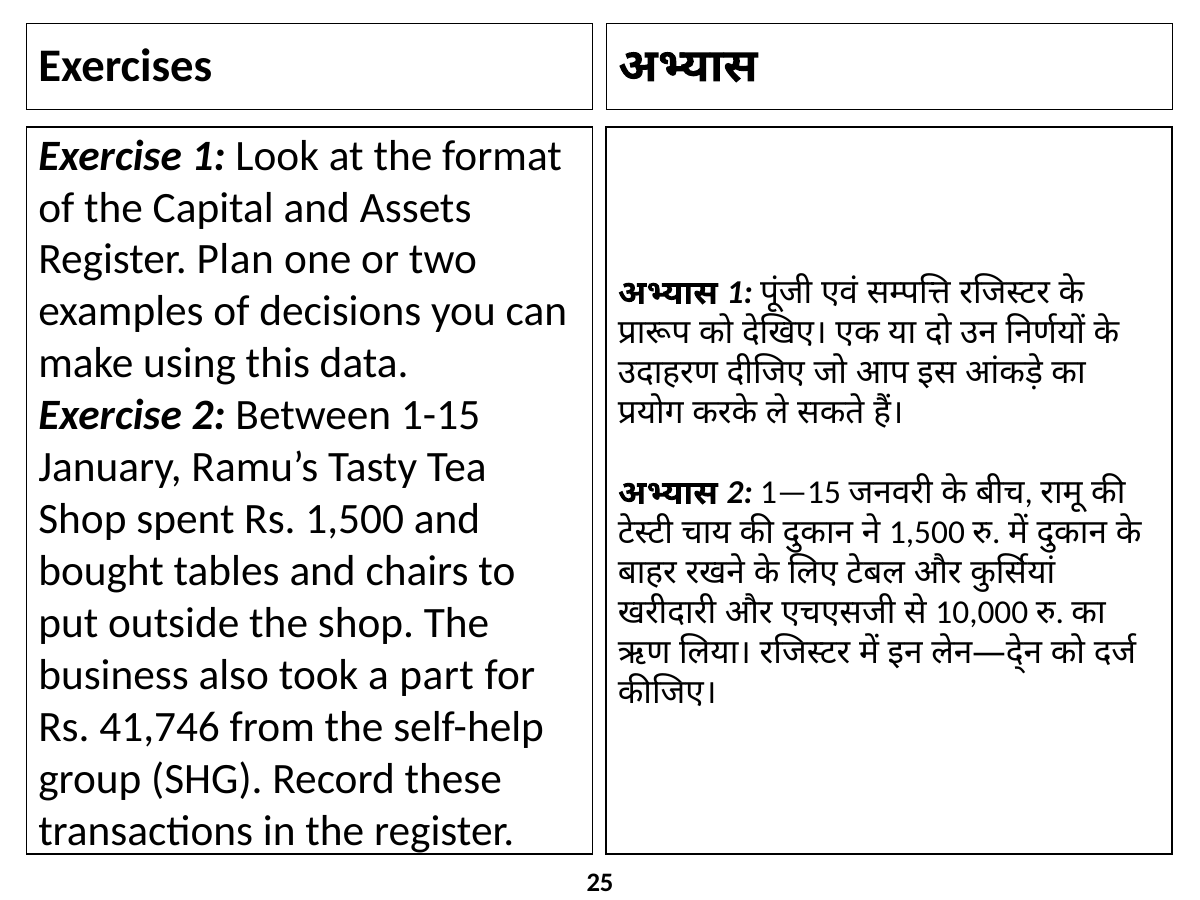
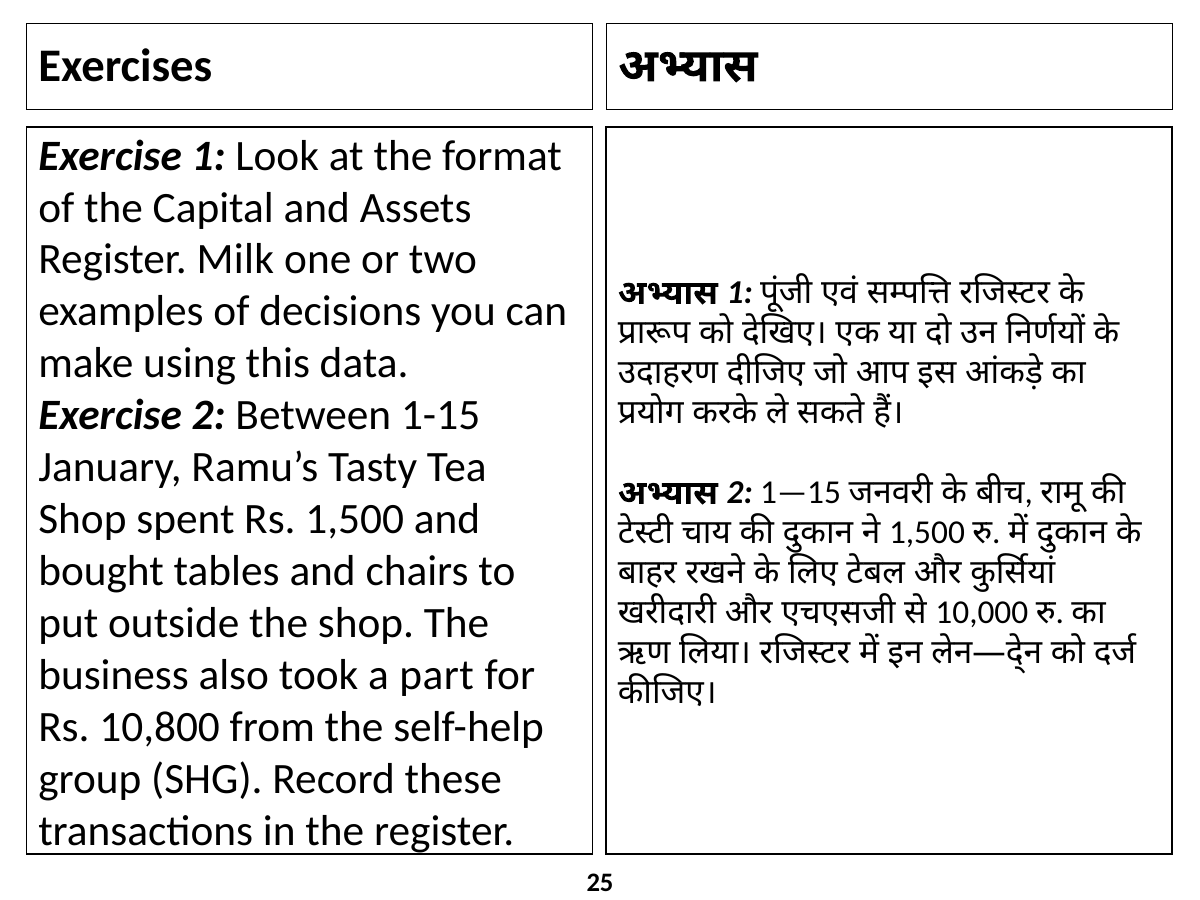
Plan: Plan -> Milk
41,746: 41,746 -> 10,800
